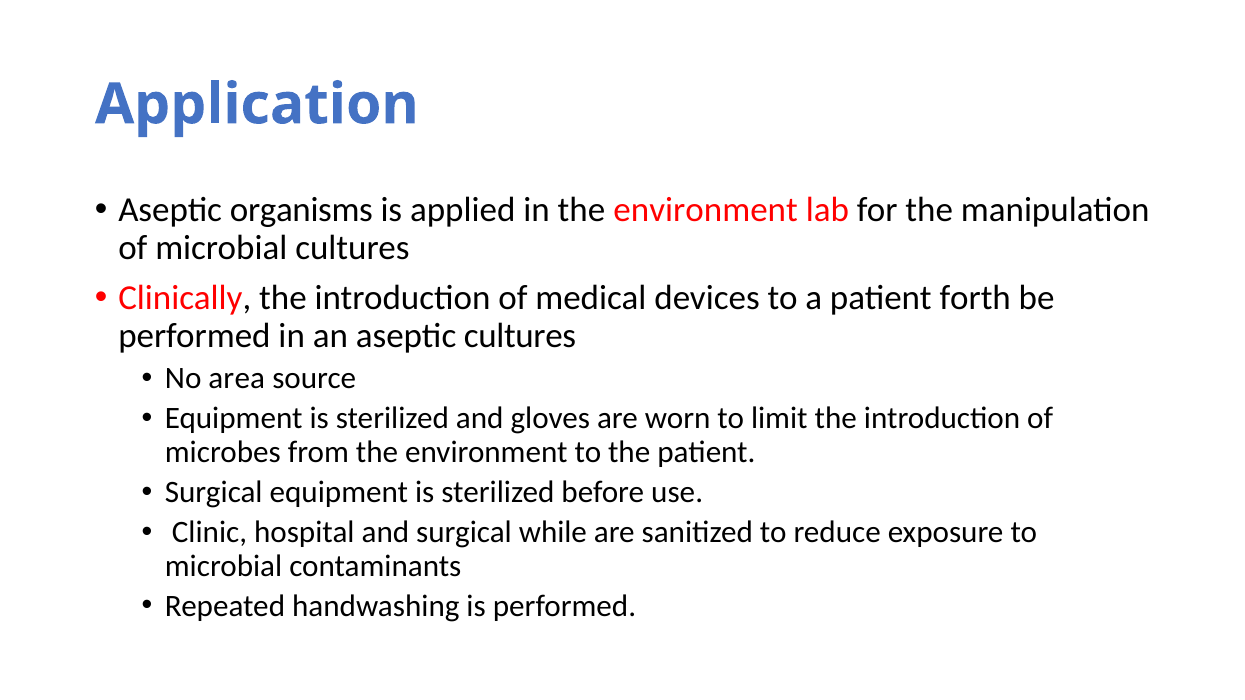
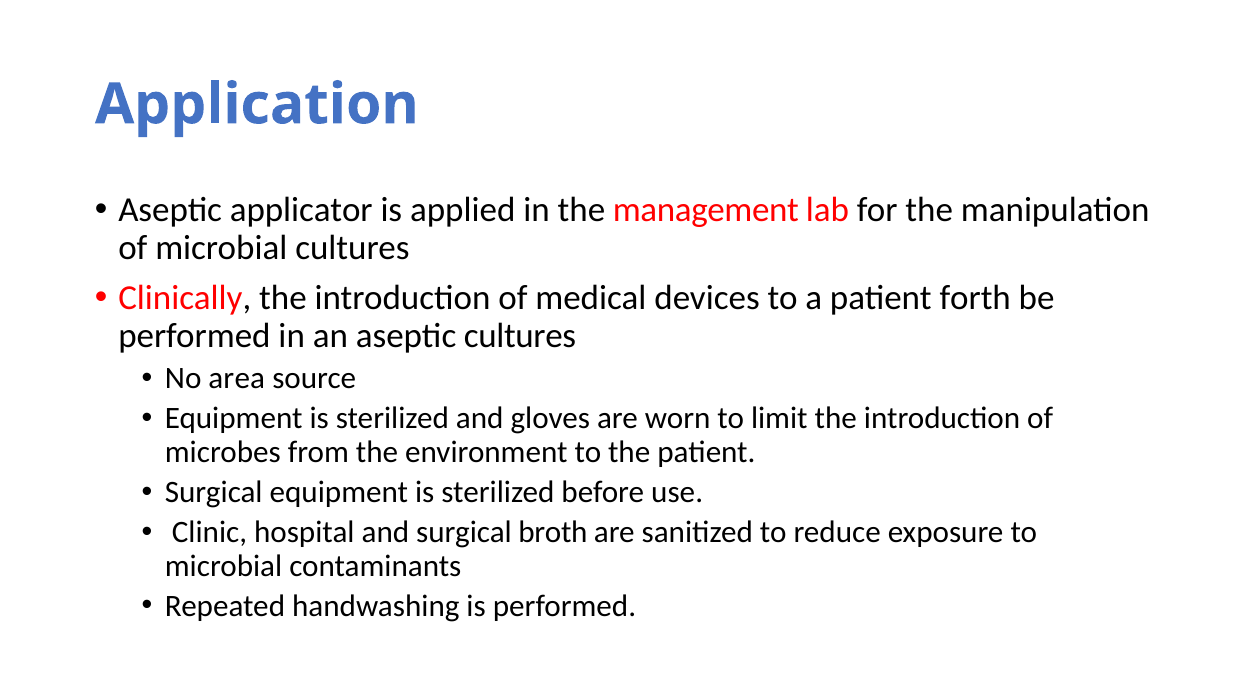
organisms: organisms -> applicator
in the environment: environment -> management
while: while -> broth
